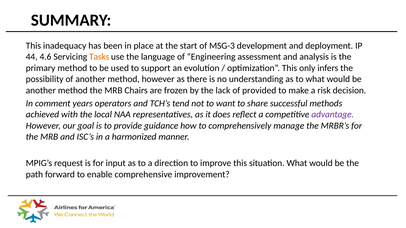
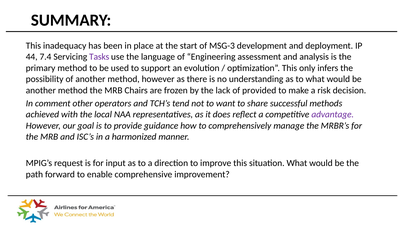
4.6: 4.6 -> 7.4
Tasks colour: orange -> purple
years: years -> other
